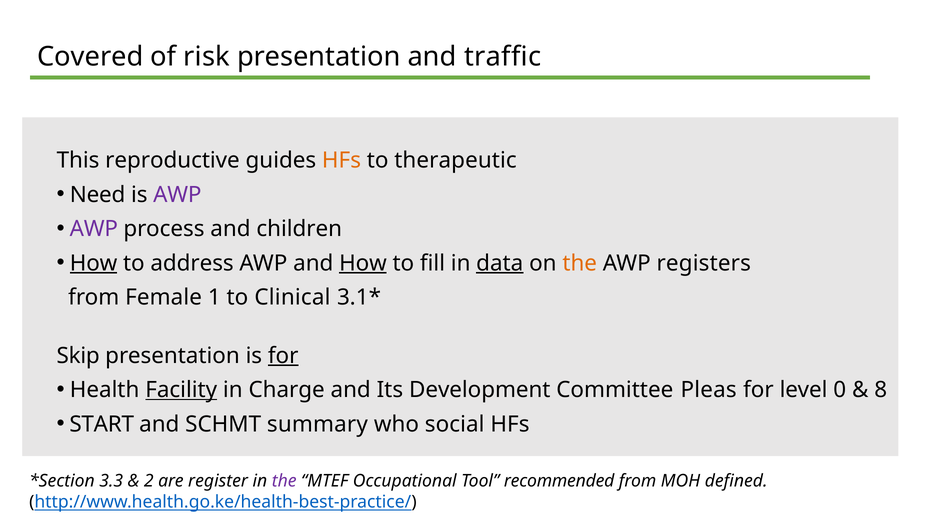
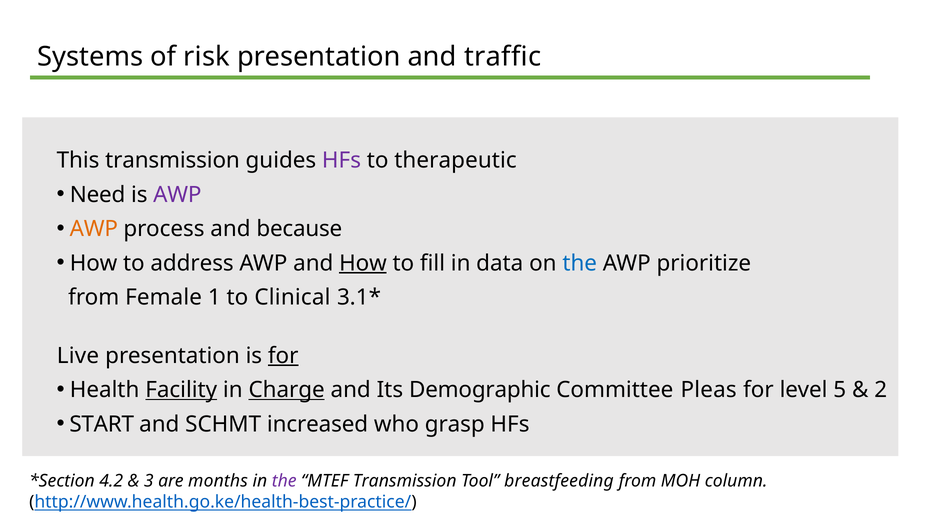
Covered: Covered -> Systems
This reproductive: reproductive -> transmission
HFs at (341, 160) colour: orange -> purple
AWP at (94, 229) colour: purple -> orange
children: children -> because
How at (94, 263) underline: present -> none
data underline: present -> none
the at (580, 263) colour: orange -> blue
registers: registers -> prioritize
Skip: Skip -> Live
Charge underline: none -> present
Development: Development -> Demographic
0: 0 -> 5
8: 8 -> 2
summary: summary -> increased
social: social -> grasp
3.3: 3.3 -> 4.2
2: 2 -> 3
register: register -> months
MTEF Occupational: Occupational -> Transmission
recommended: recommended -> breastfeeding
defined: defined -> column
